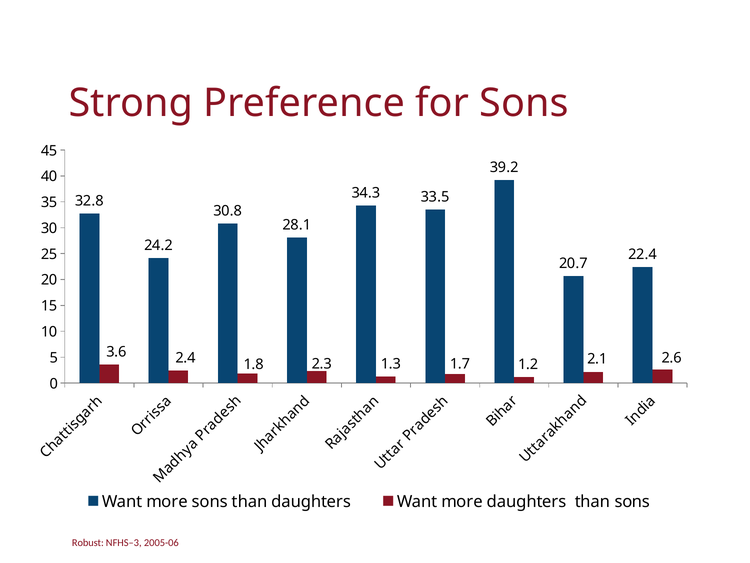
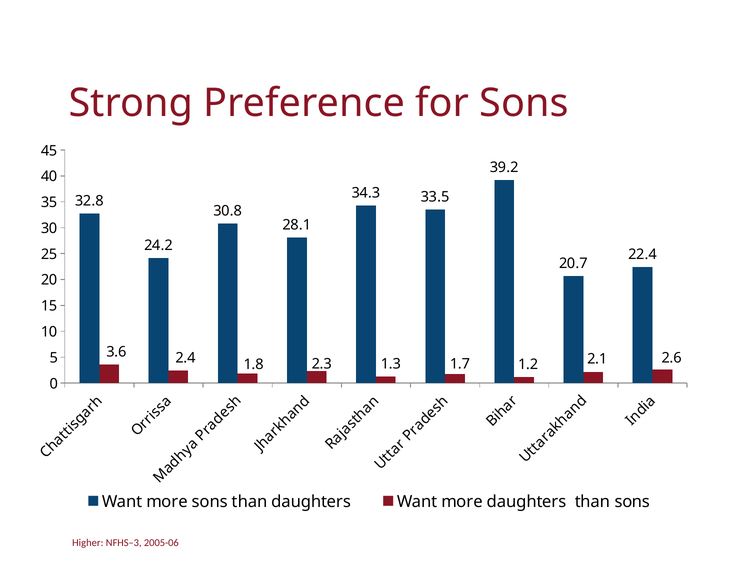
Robust: Robust -> Higher
